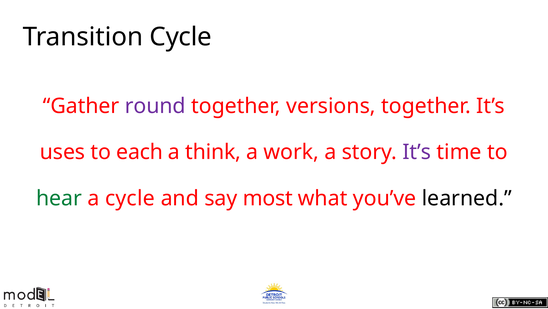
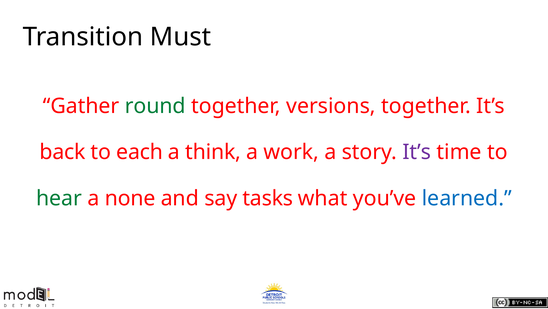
Transition Cycle: Cycle -> Must
round colour: purple -> green
uses: uses -> back
a cycle: cycle -> none
most: most -> tasks
learned colour: black -> blue
